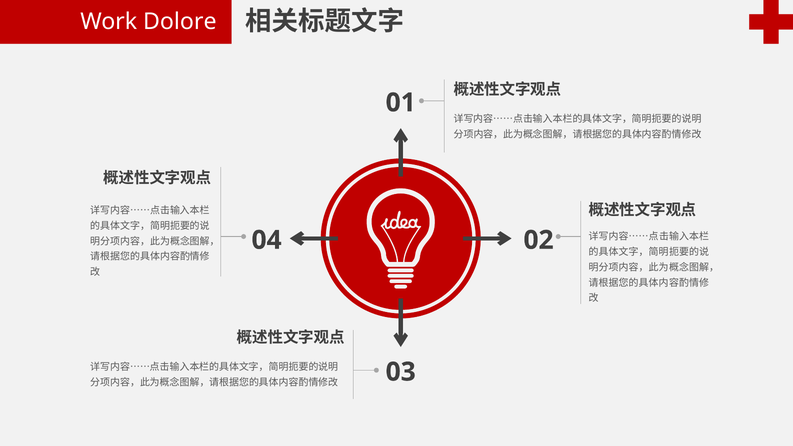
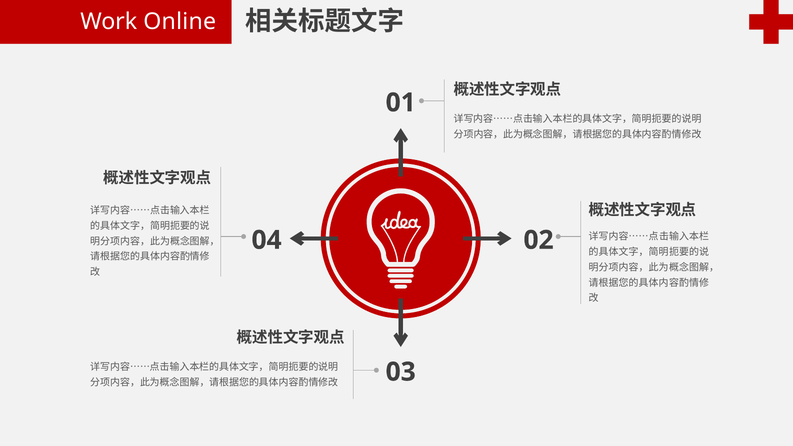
Dolore: Dolore -> Online
